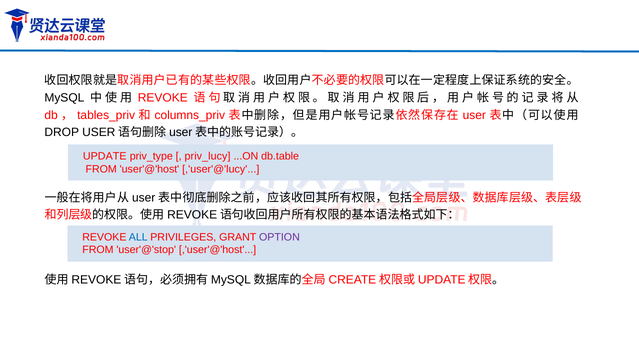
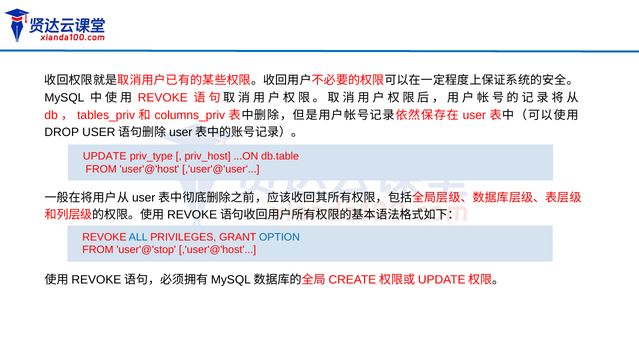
priv_lucy: priv_lucy -> priv_host
,'user'@'lucy: ,'user'@'lucy -> ,'user'@'user
OPTION colour: purple -> blue
